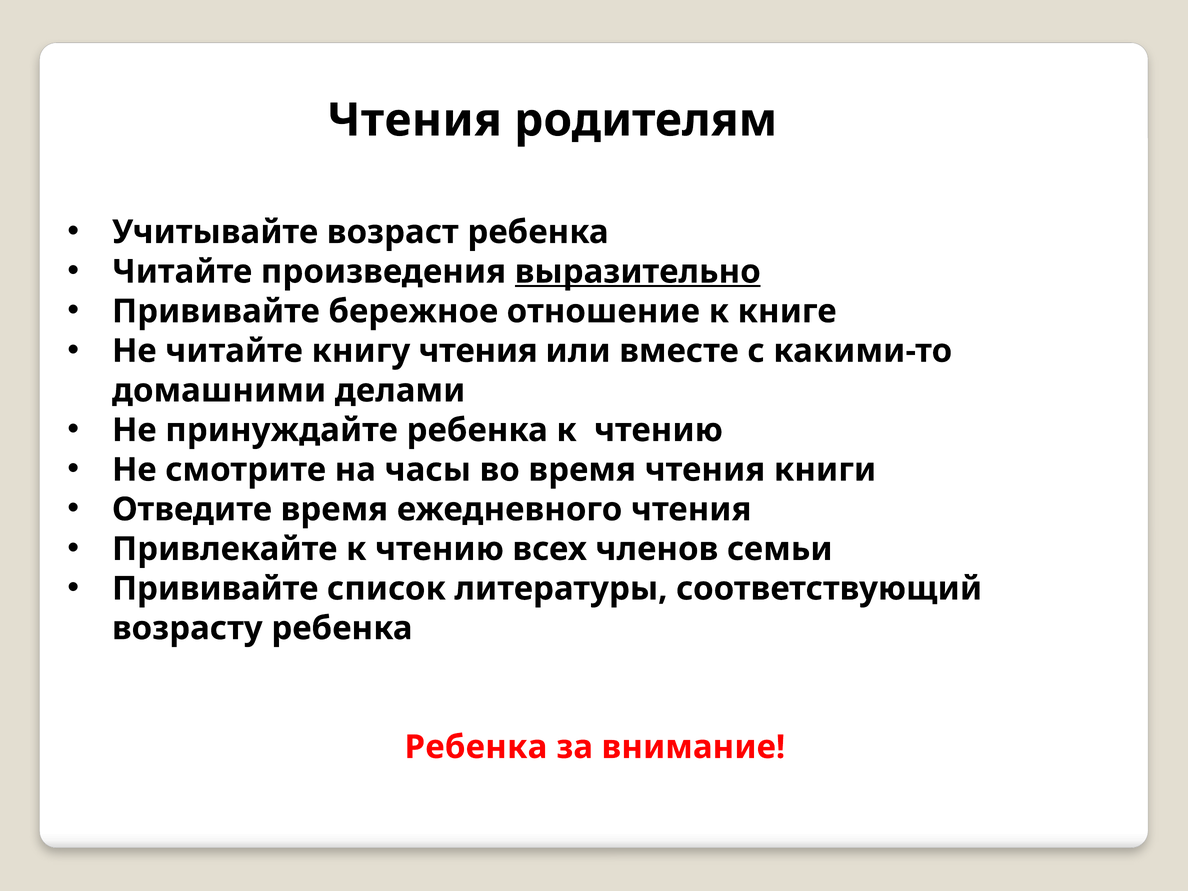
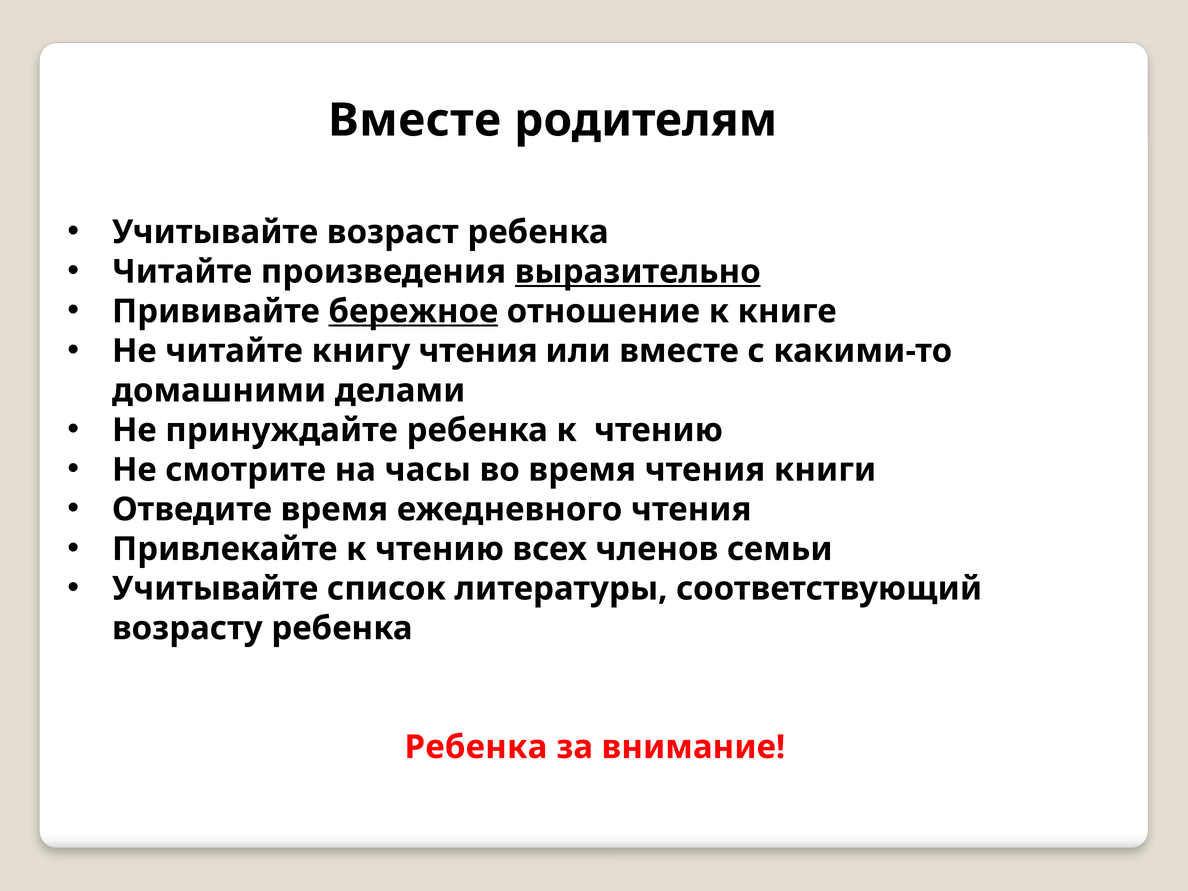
Чтения at (415, 120): Чтения -> Вместе
бережное underline: none -> present
Прививайте at (215, 589): Прививайте -> Учитывайте
